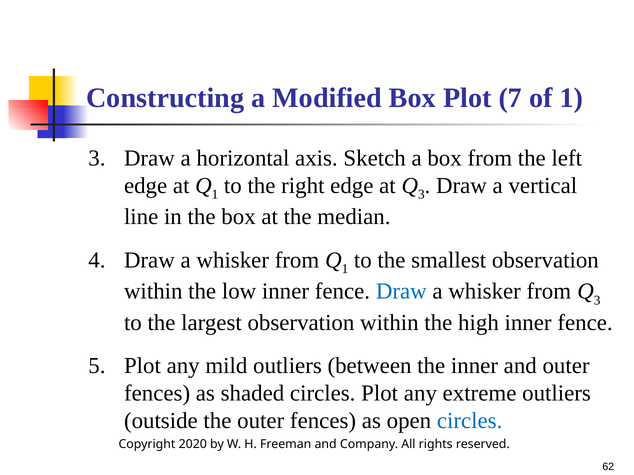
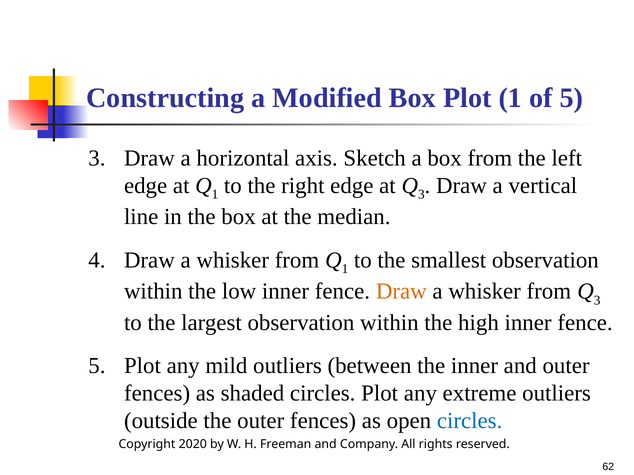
Plot 7: 7 -> 1
of 1: 1 -> 5
Draw at (401, 292) colour: blue -> orange
